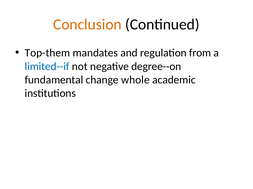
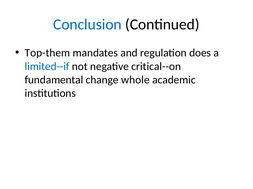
Conclusion colour: orange -> blue
from: from -> does
degree--on: degree--on -> critical--on
